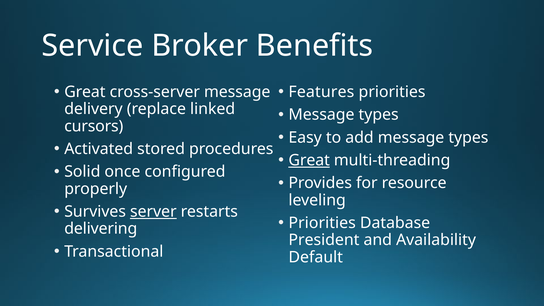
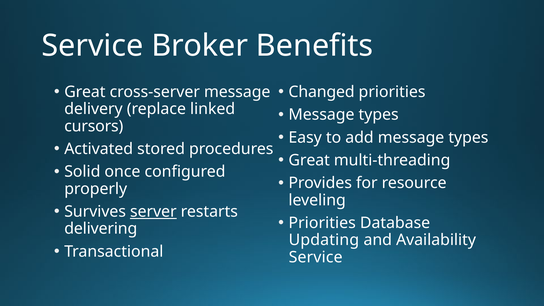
Features: Features -> Changed
Great at (309, 160) underline: present -> none
President: President -> Updating
Default at (316, 257): Default -> Service
